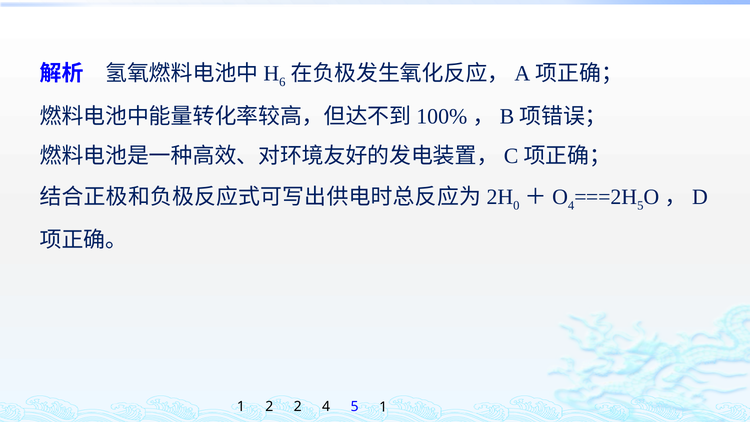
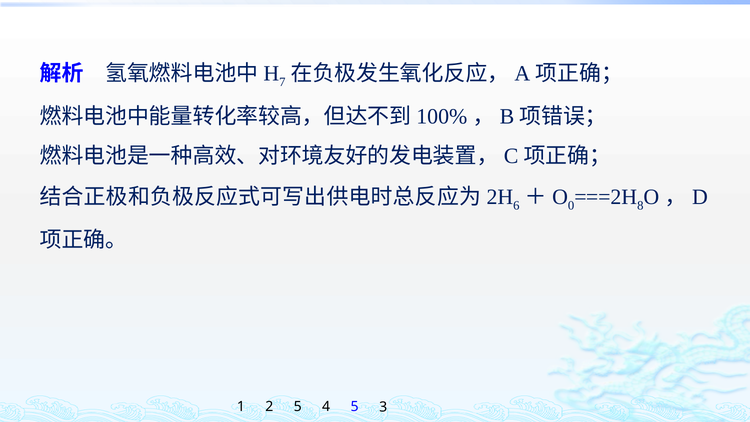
6: 6 -> 7
0: 0 -> 6
4 at (571, 206): 4 -> 0
5 at (640, 206): 5 -> 8
2 2: 2 -> 5
4 1: 1 -> 3
